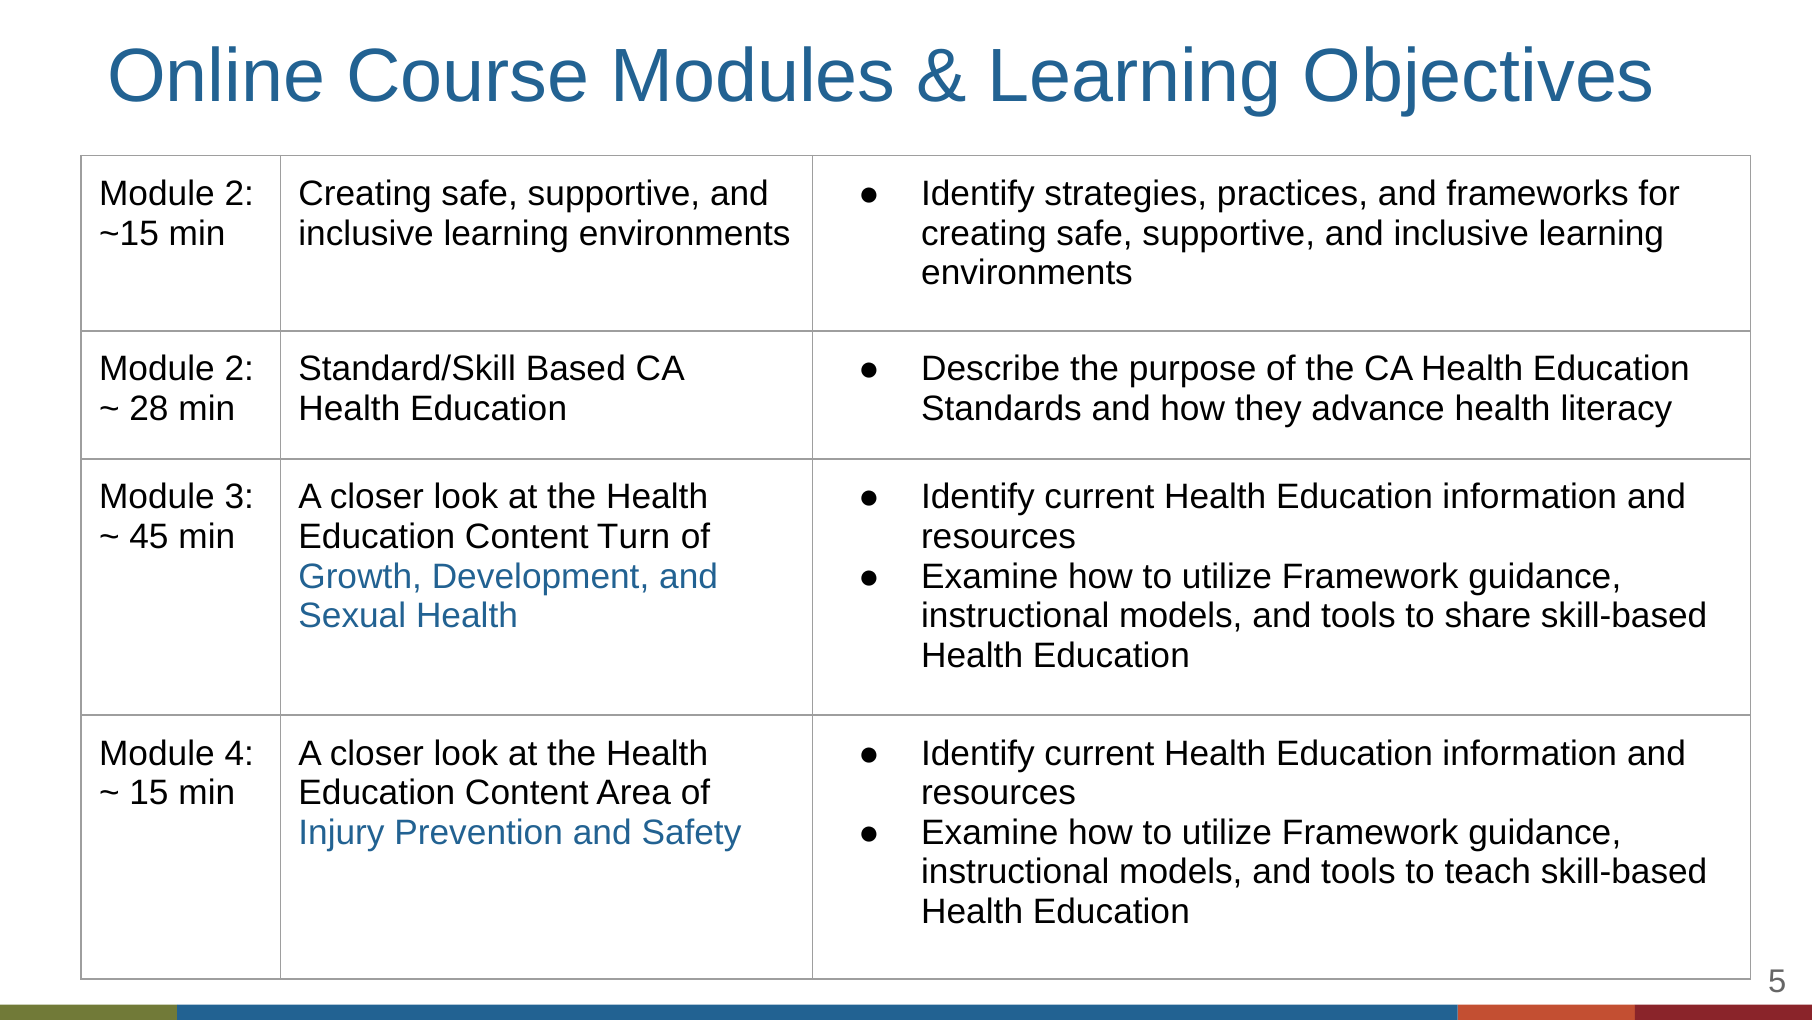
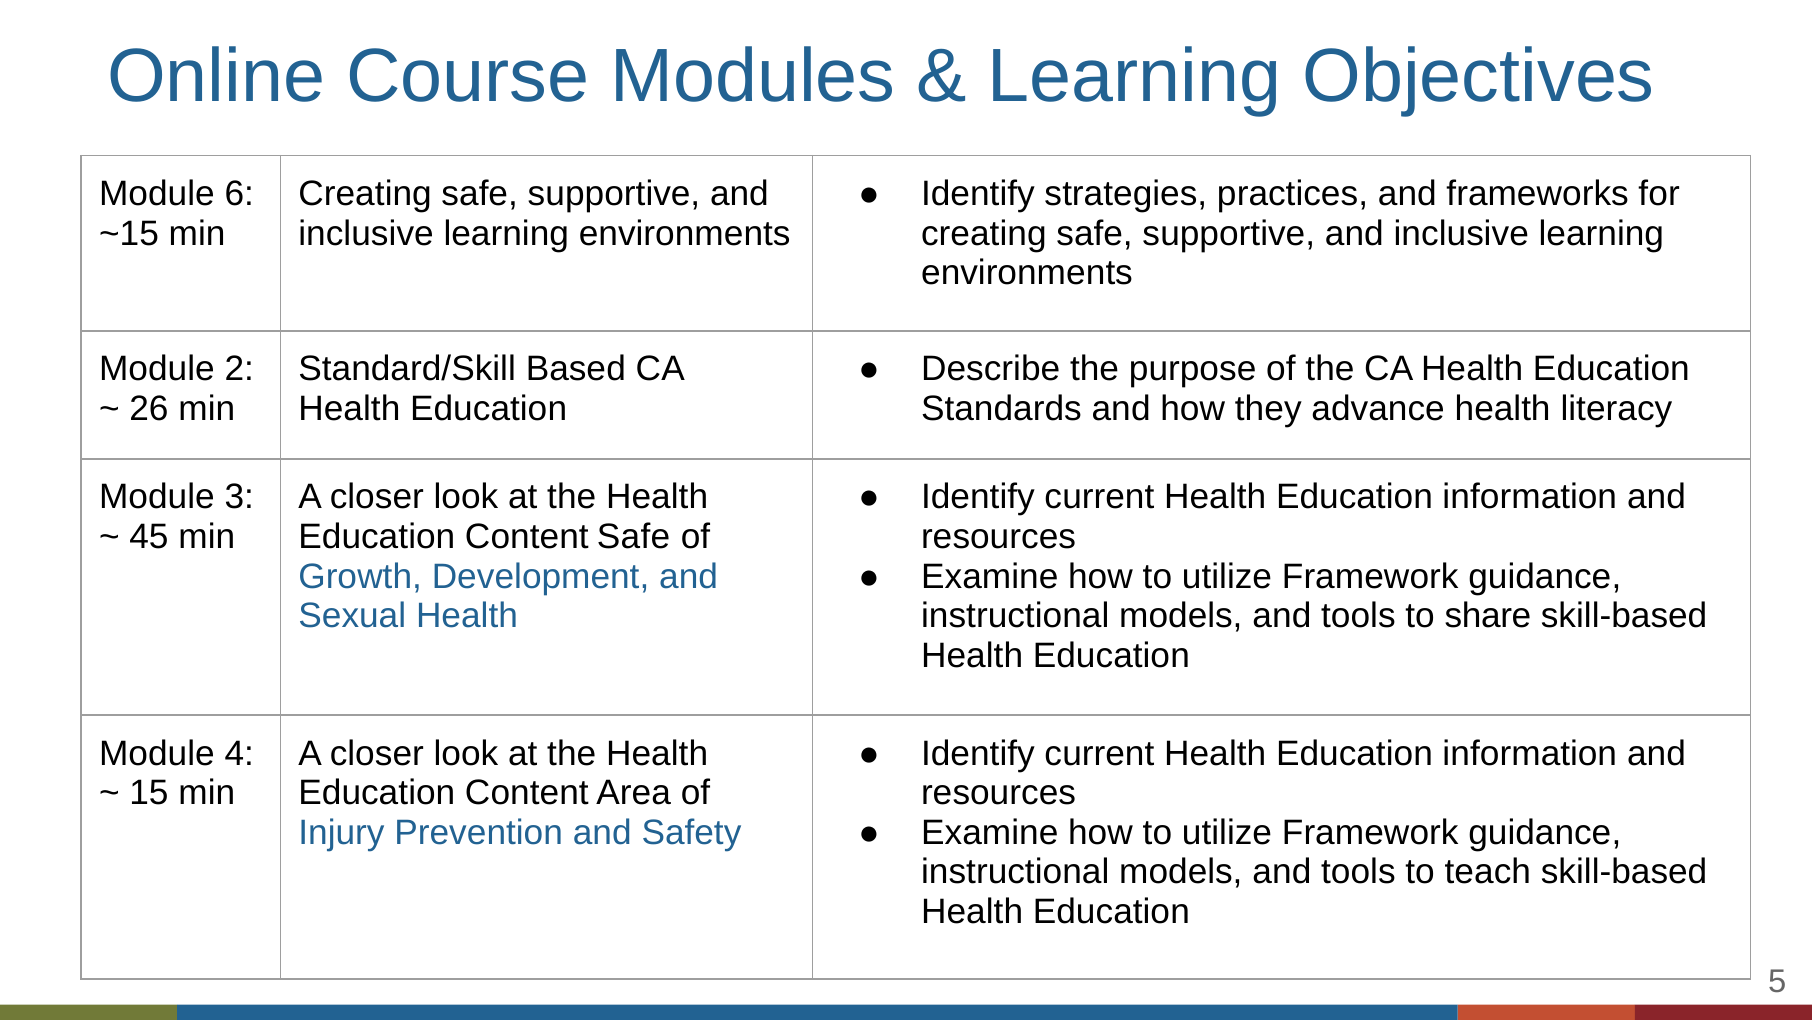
2 at (239, 194): 2 -> 6
28: 28 -> 26
Content Turn: Turn -> Safe
